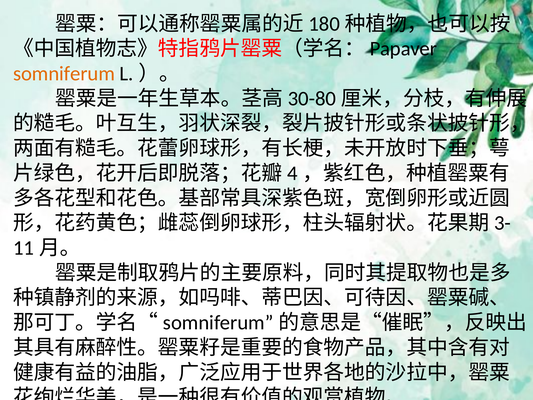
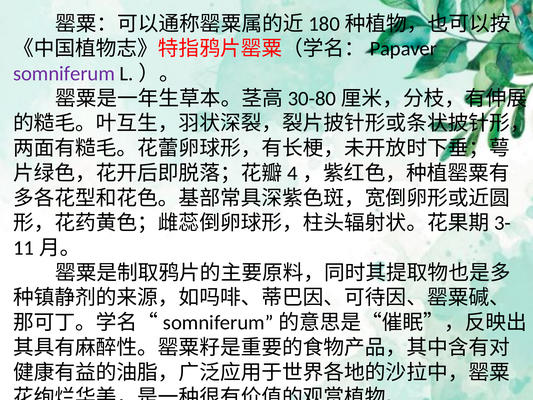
somniferum colour: orange -> purple
